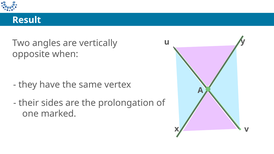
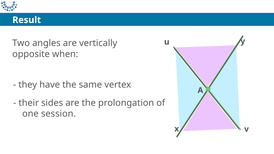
marked: marked -> session
